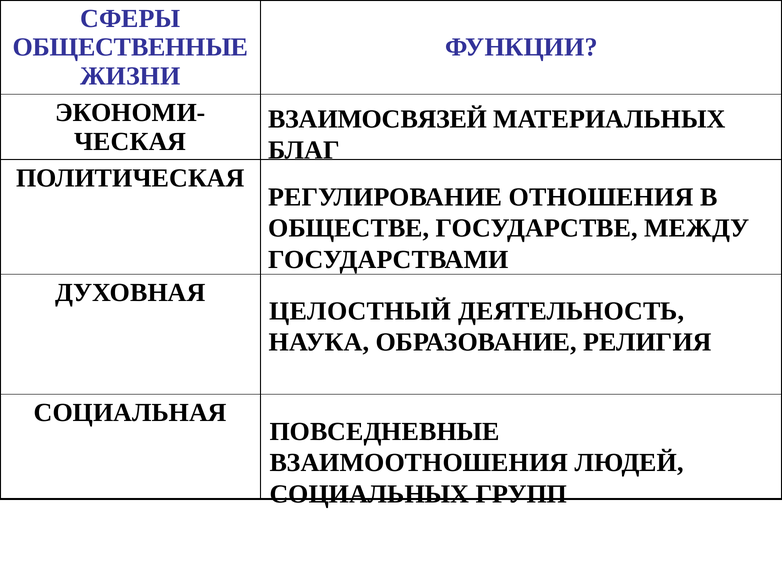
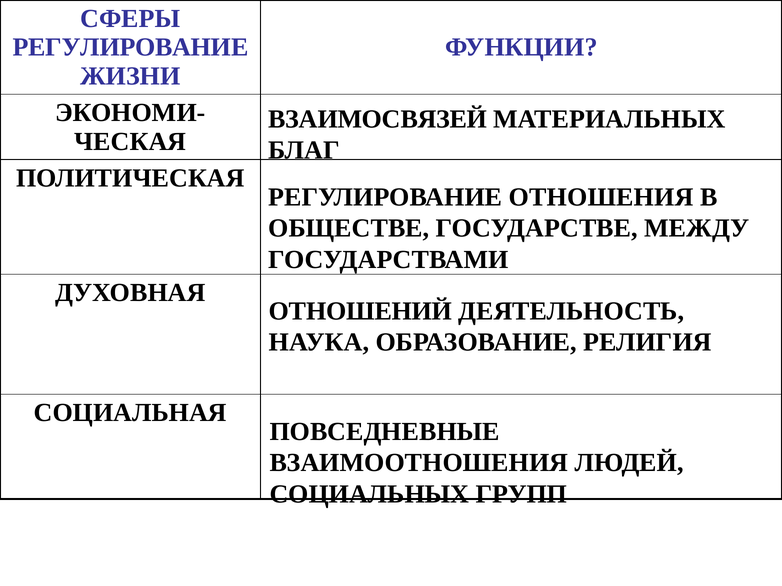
ОБЩЕСТВЕННЫЕ at (130, 47): ОБЩЕСТВЕННЫЕ -> РЕГУЛИРОВАНИЕ
ЦЕЛОСТНЫЙ: ЦЕЛОСТНЫЙ -> ОТНОШЕНИЙ
